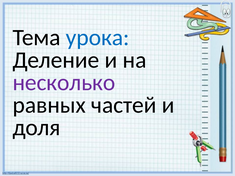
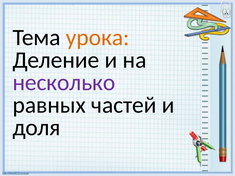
урока colour: blue -> orange
